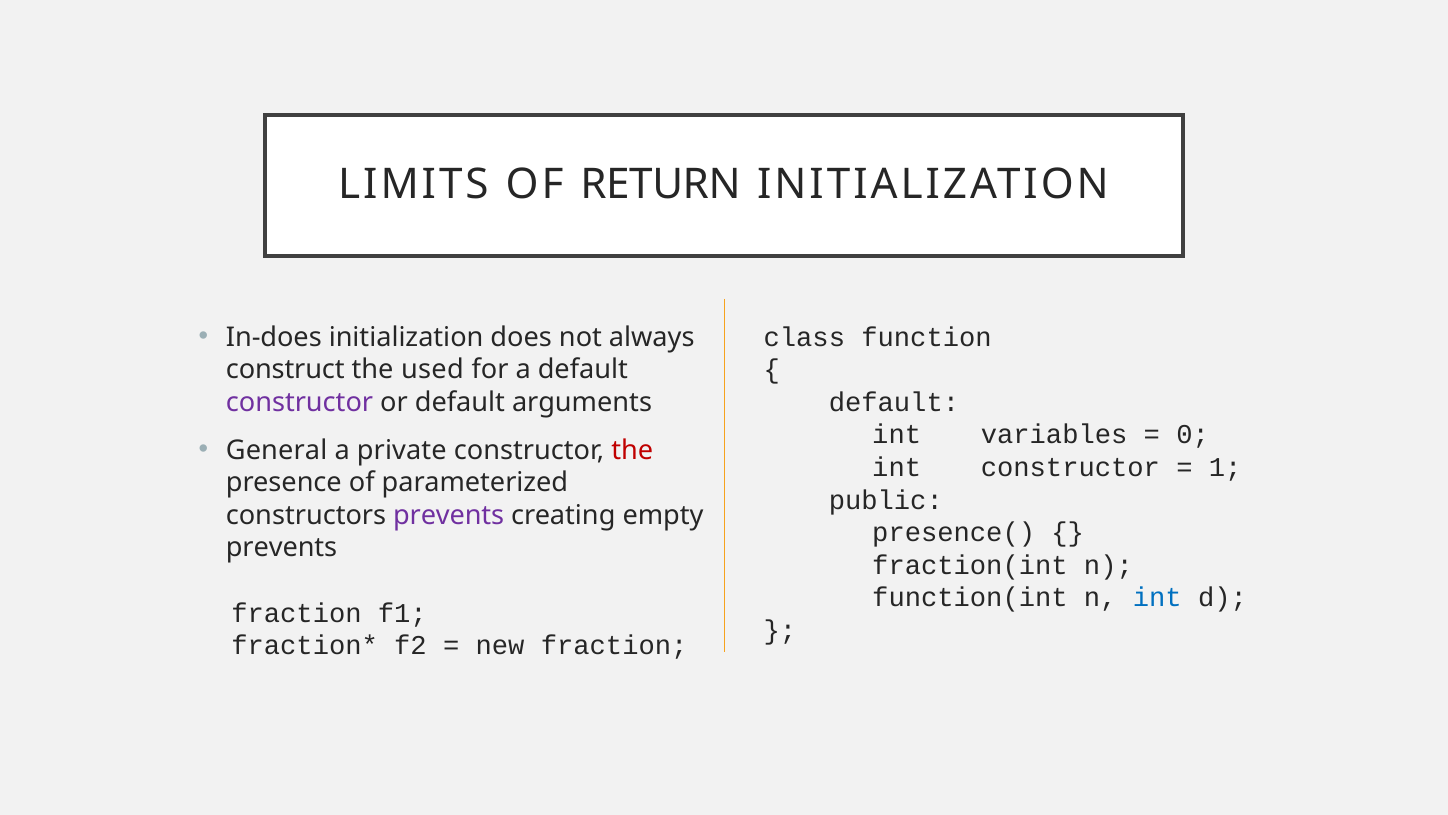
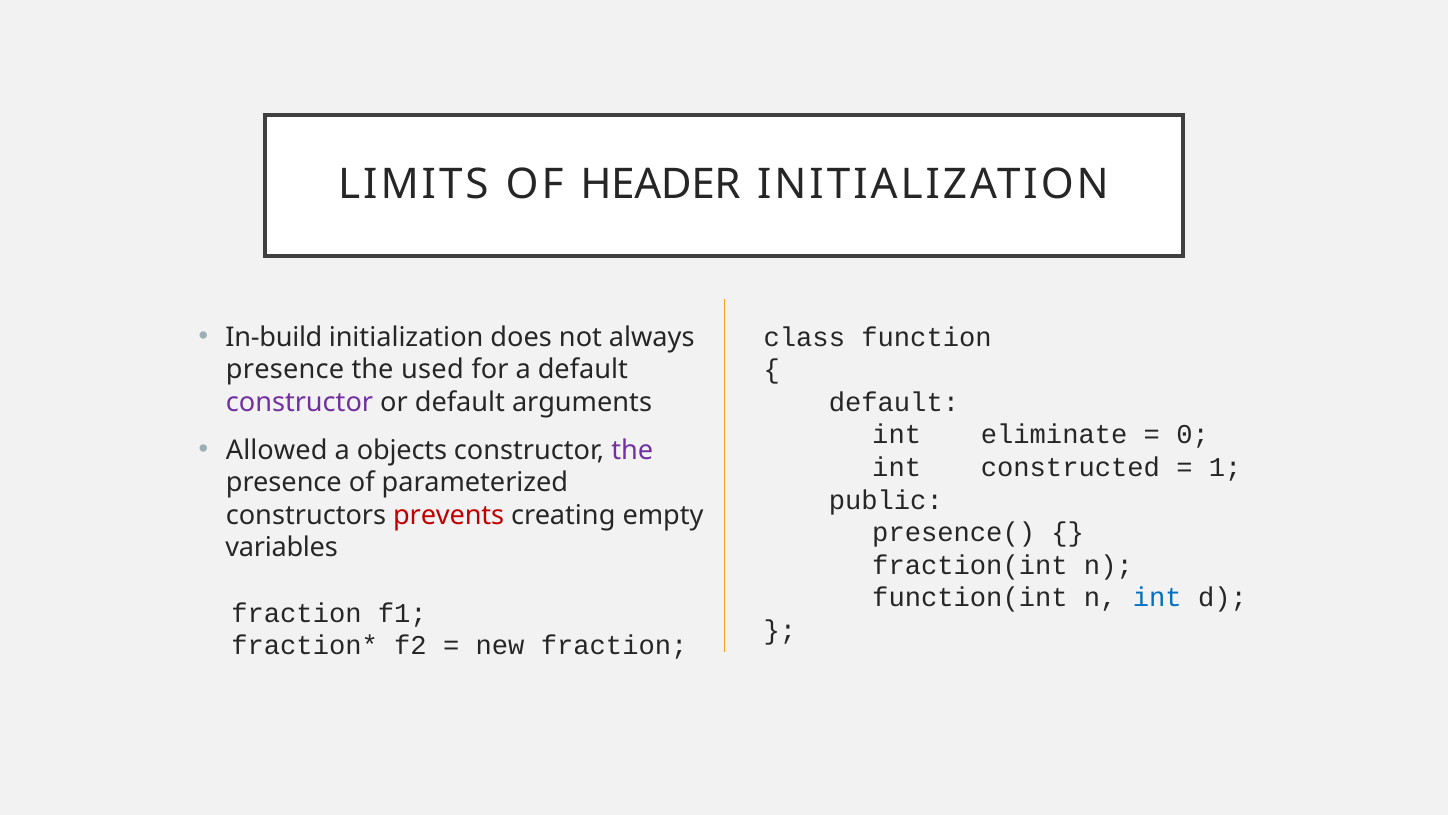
RETURN: RETURN -> HEADER
In-does: In-does -> In-build
construct at (285, 370): construct -> presence
variables: variables -> eliminate
General: General -> Allowed
private: private -> objects
the at (632, 450) colour: red -> purple
int constructor: constructor -> constructed
prevents at (449, 515) colour: purple -> red
prevents at (282, 548): prevents -> variables
